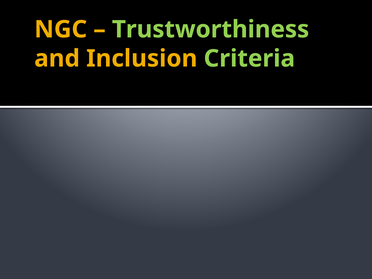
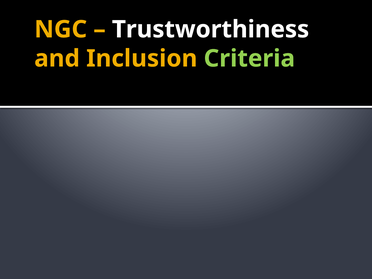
Trustworthiness colour: light green -> white
